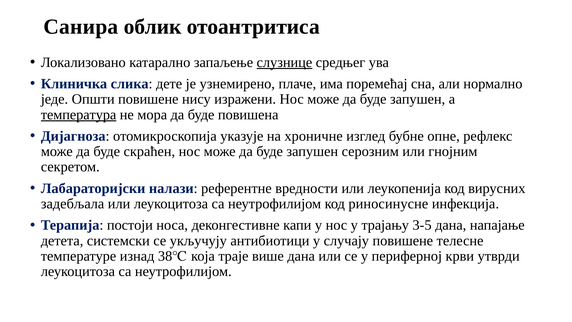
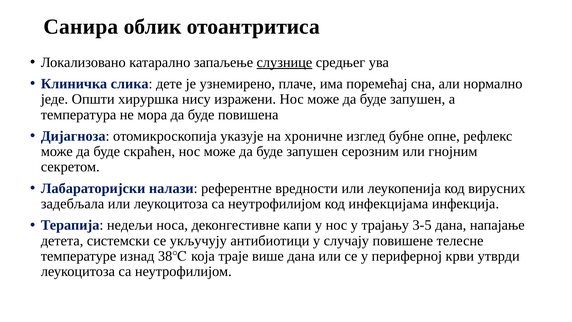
Општи повишене: повишене -> хируршкa
температура underline: present -> none
риносинусне: риносинусне -> инфекцијама
постоји: постоји -> недељи
